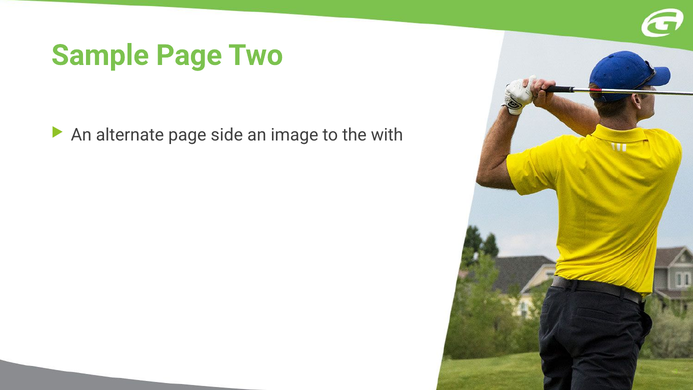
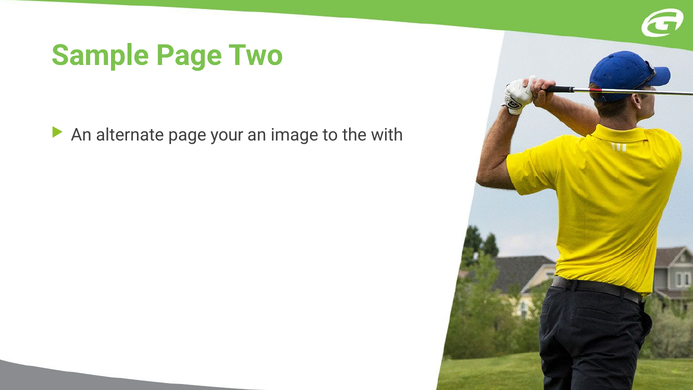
side: side -> your
